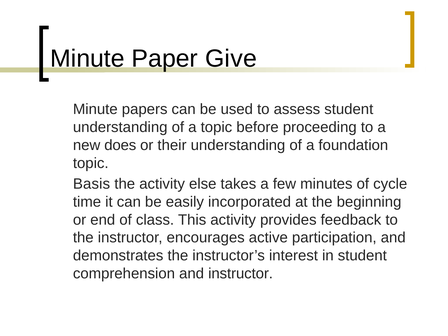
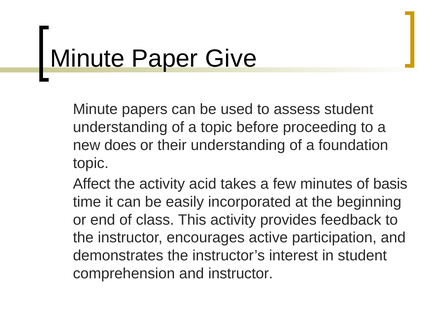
Basis: Basis -> Affect
else: else -> acid
cycle: cycle -> basis
